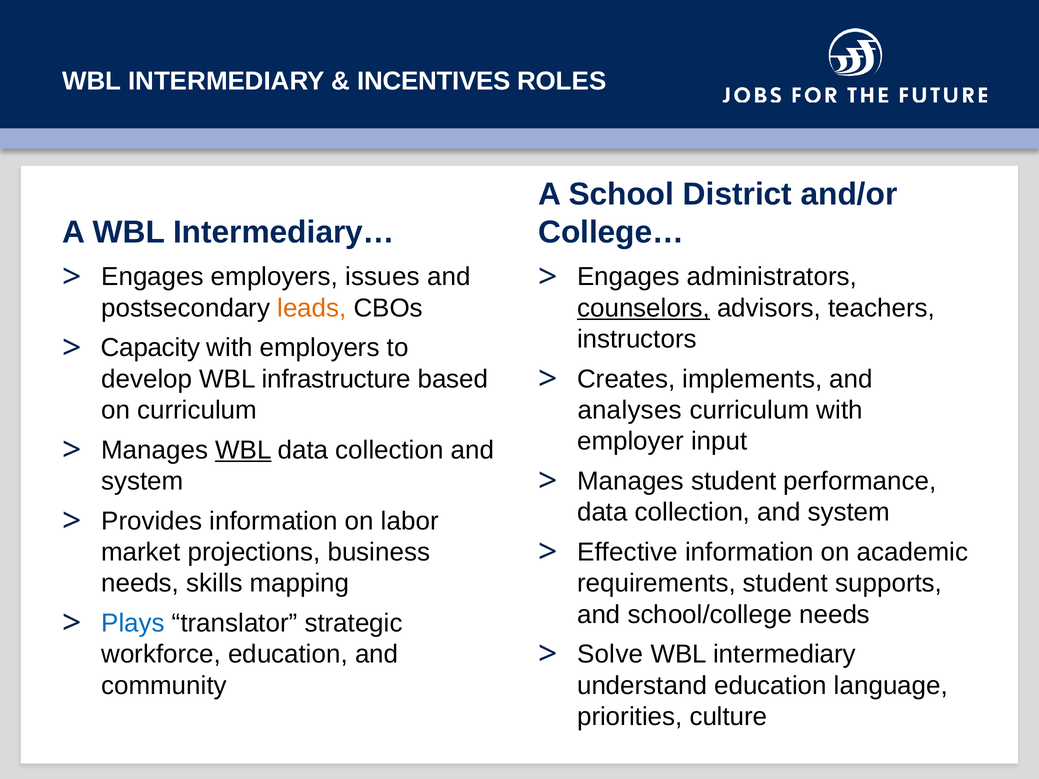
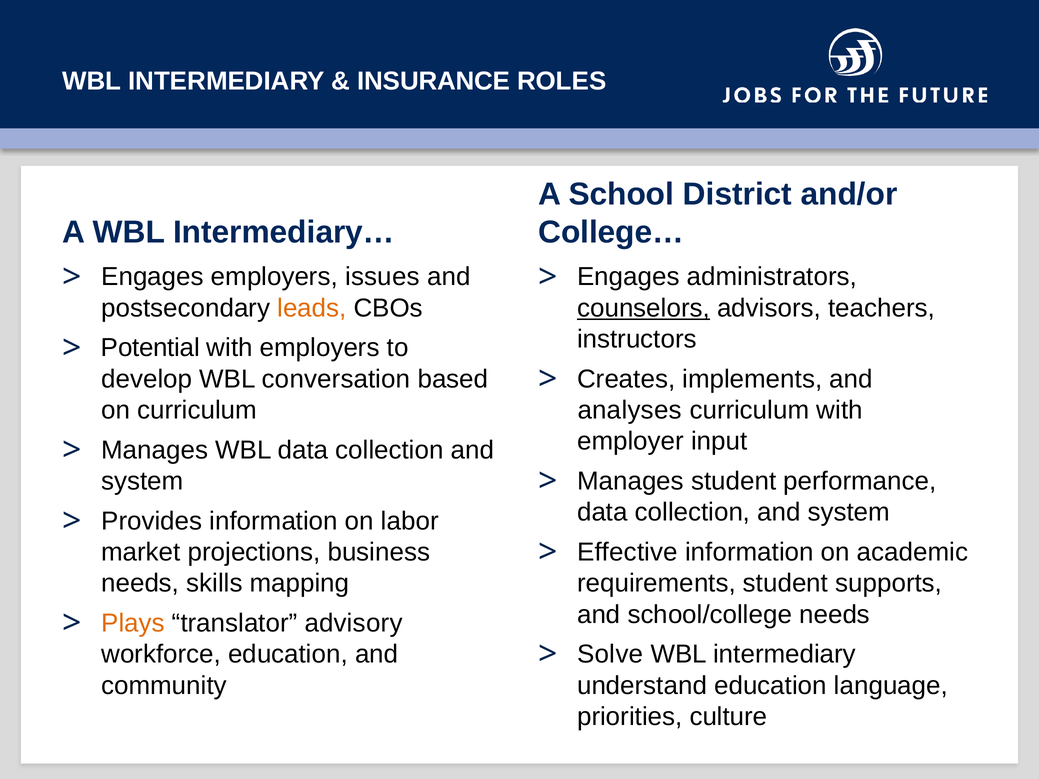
INCENTIVES: INCENTIVES -> INSURANCE
Capacity: Capacity -> Potential
infrastructure: infrastructure -> conversation
WBL at (243, 450) underline: present -> none
Plays colour: blue -> orange
strategic: strategic -> advisory
